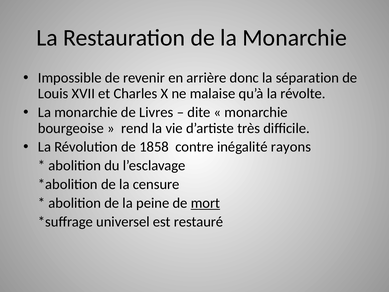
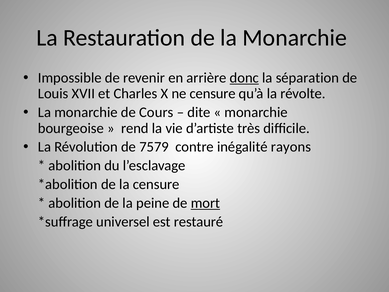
donc underline: none -> present
ne malaise: malaise -> censure
Livres: Livres -> Cours
1858: 1858 -> 7579
